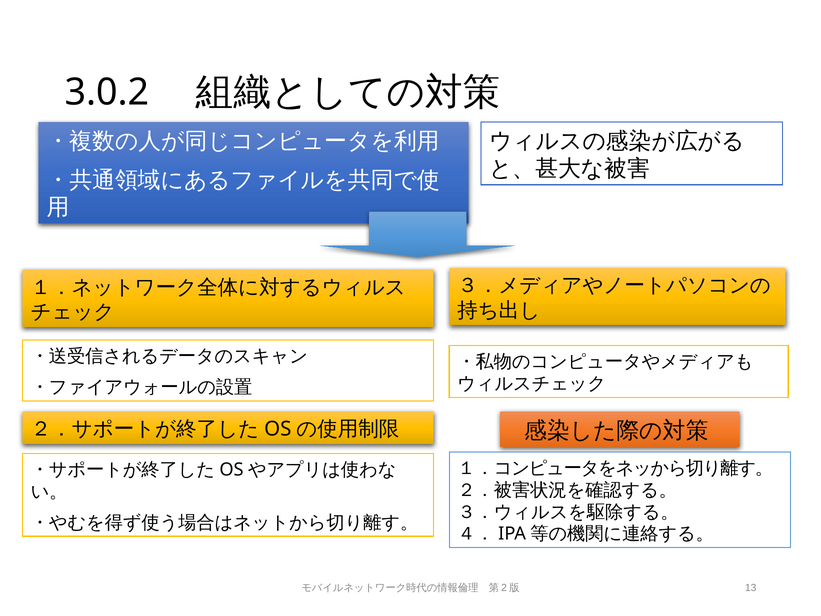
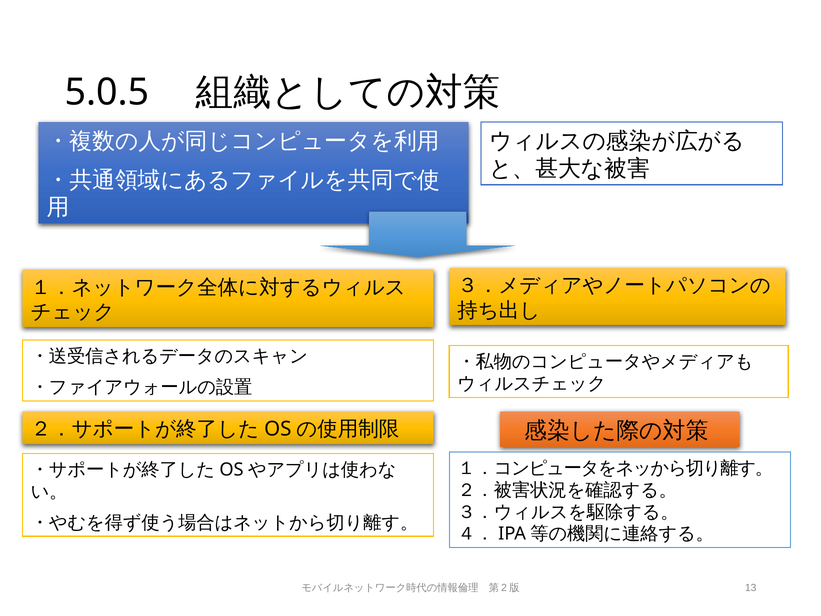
3.0.2: 3.0.2 -> 5.0.5
